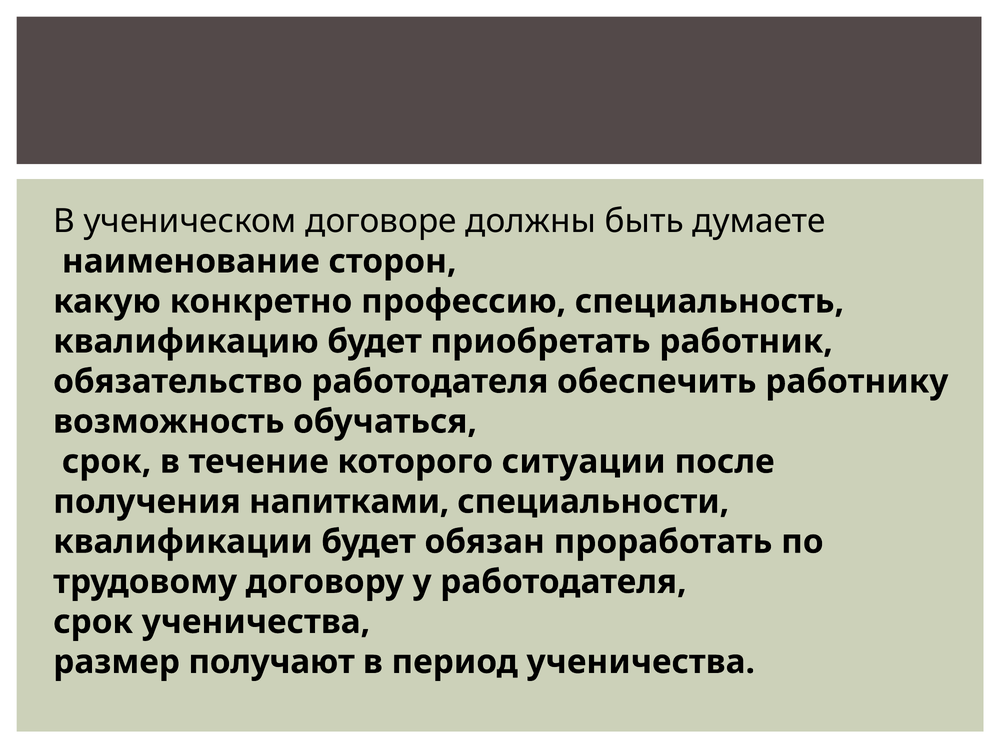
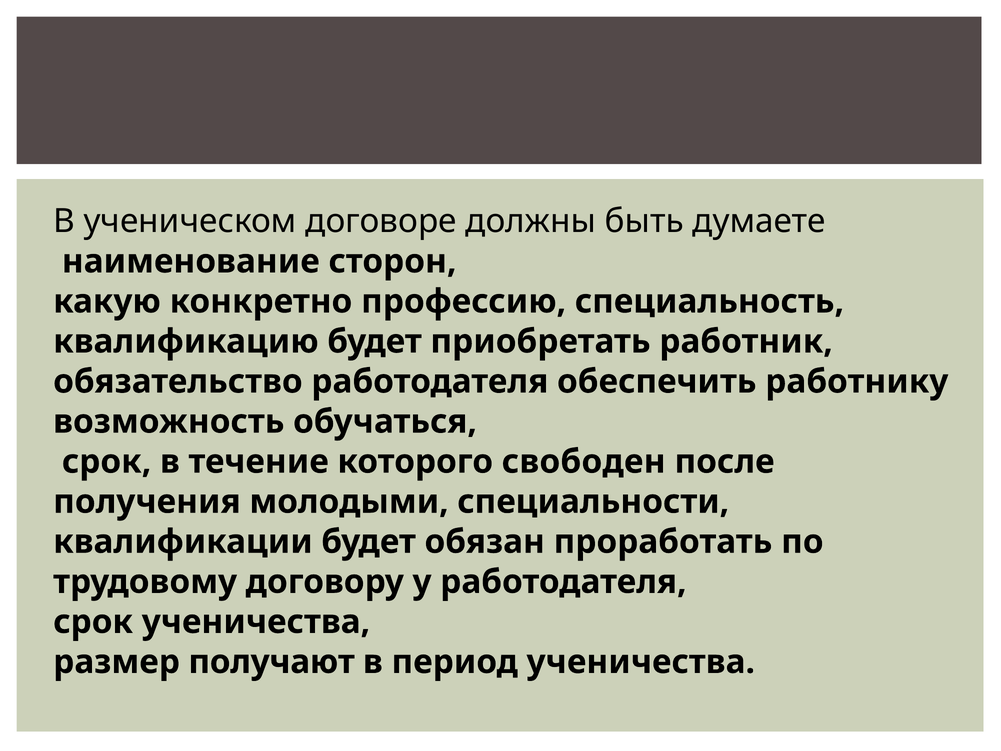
ситуации: ситуации -> свободен
напитками: напитками -> молодыми
